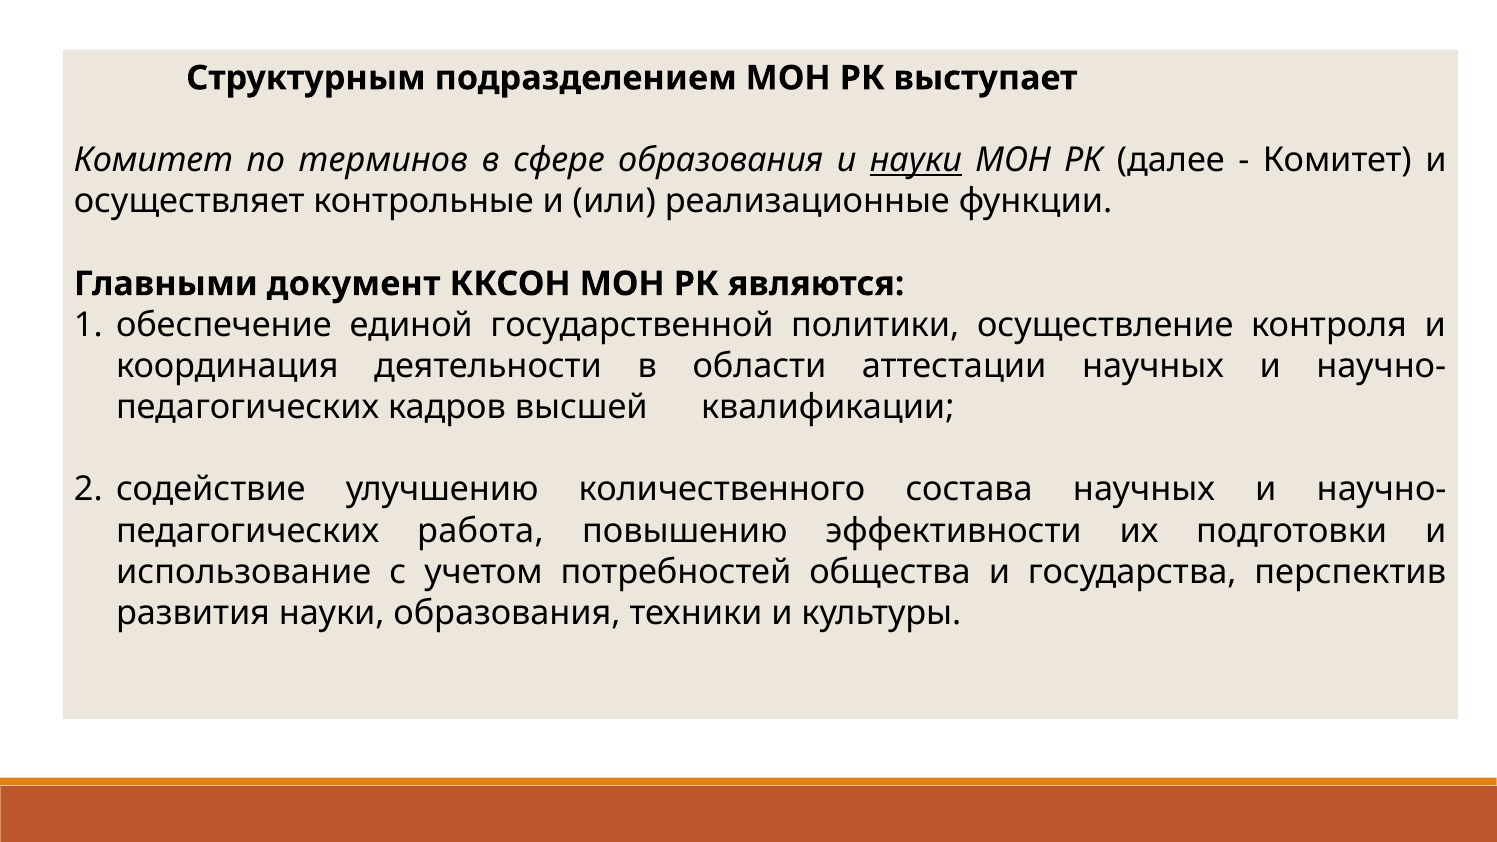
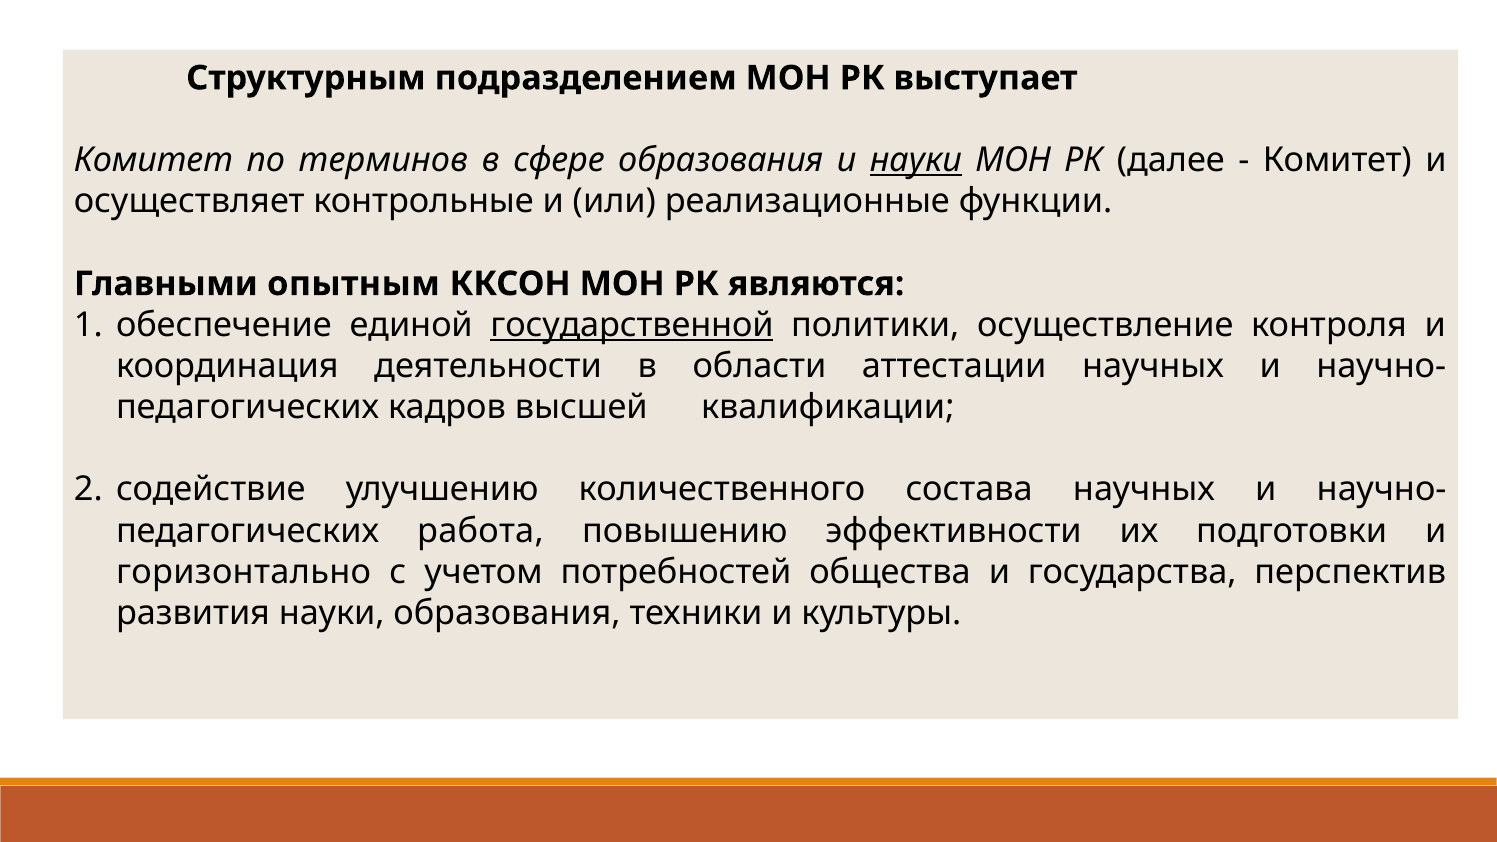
документ: документ -> опытным
государственной underline: none -> present
использование: использование -> горизонтально
